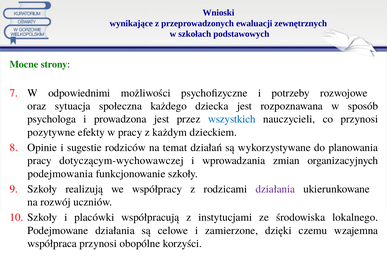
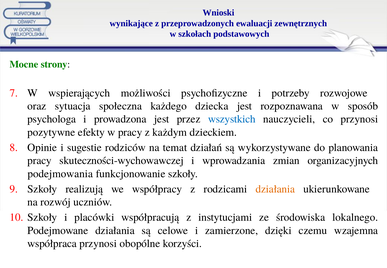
odpowiednimi: odpowiednimi -> wspierających
dotyczącym-wychowawczej: dotyczącym-wychowawczej -> skuteczności-wychowawczej
działania at (275, 189) colour: purple -> orange
